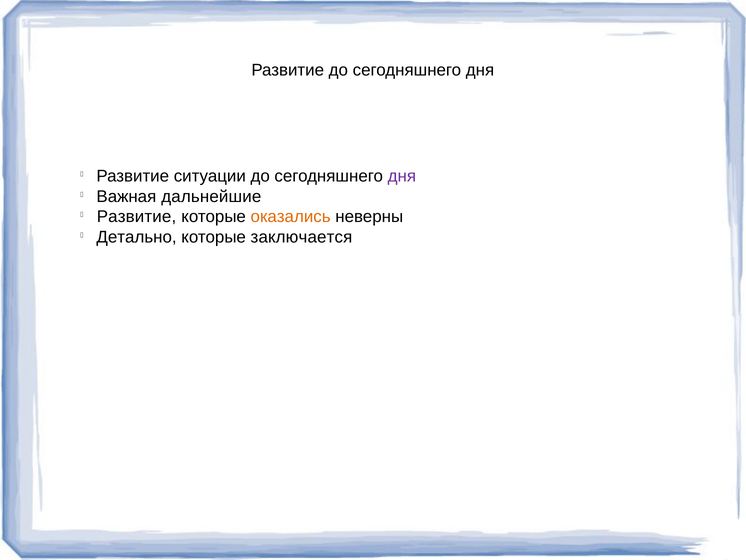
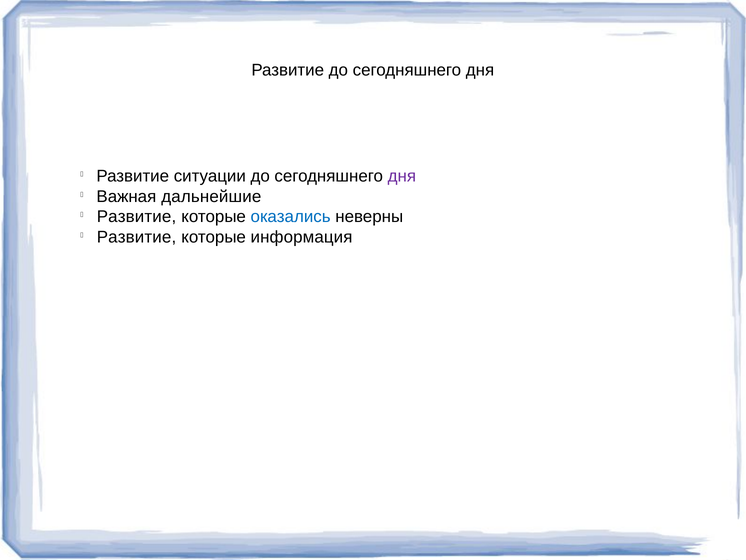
оказались colour: orange -> blue
Детально at (137, 237): Детально -> Развитие
заключается: заключается -> информация
